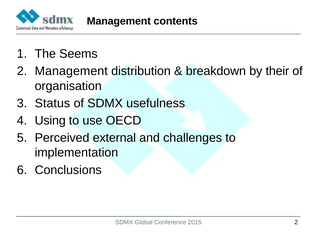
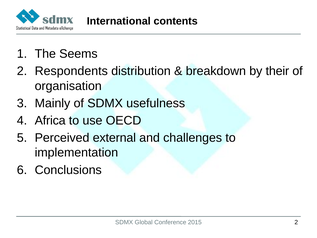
Management at (119, 21): Management -> International
2 Management: Management -> Respondents
Status: Status -> Mainly
Using: Using -> Africa
